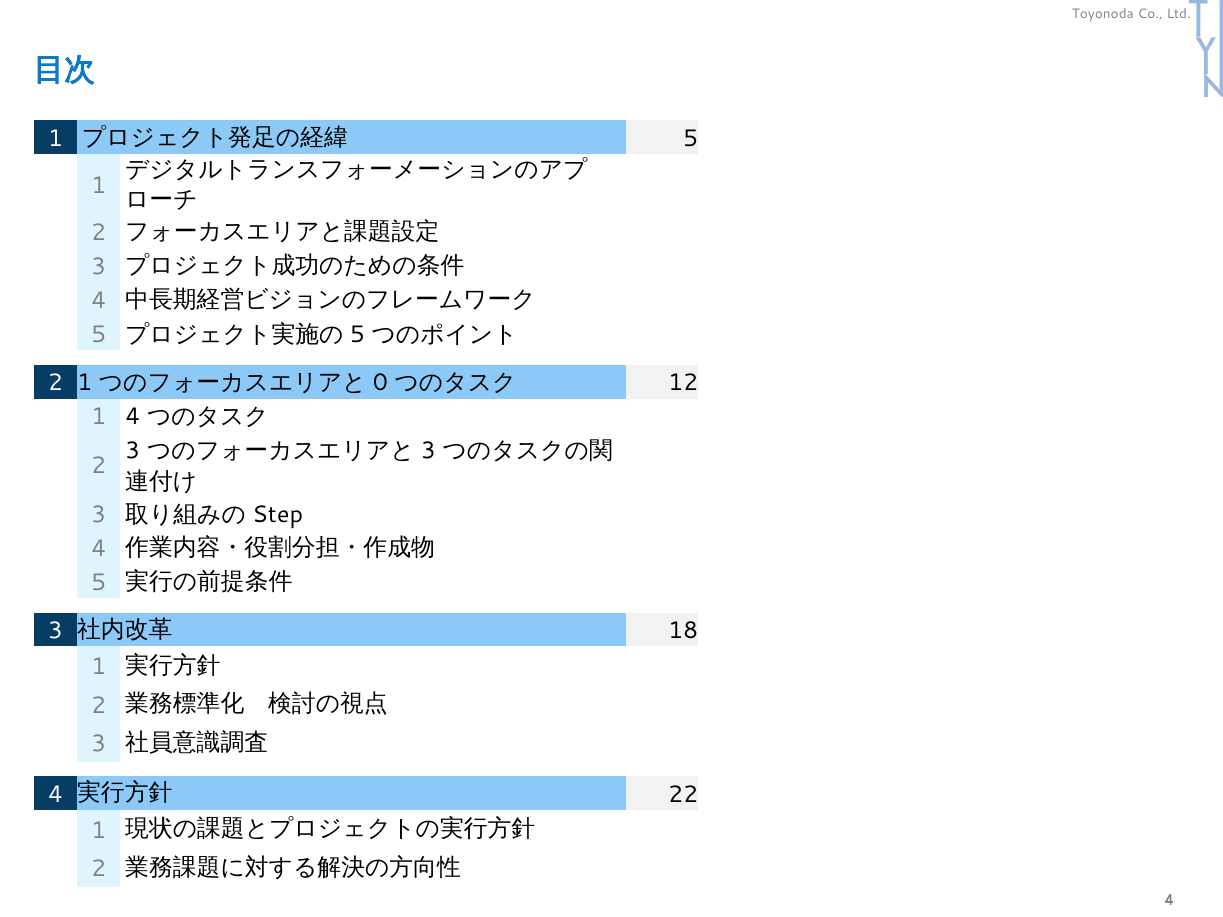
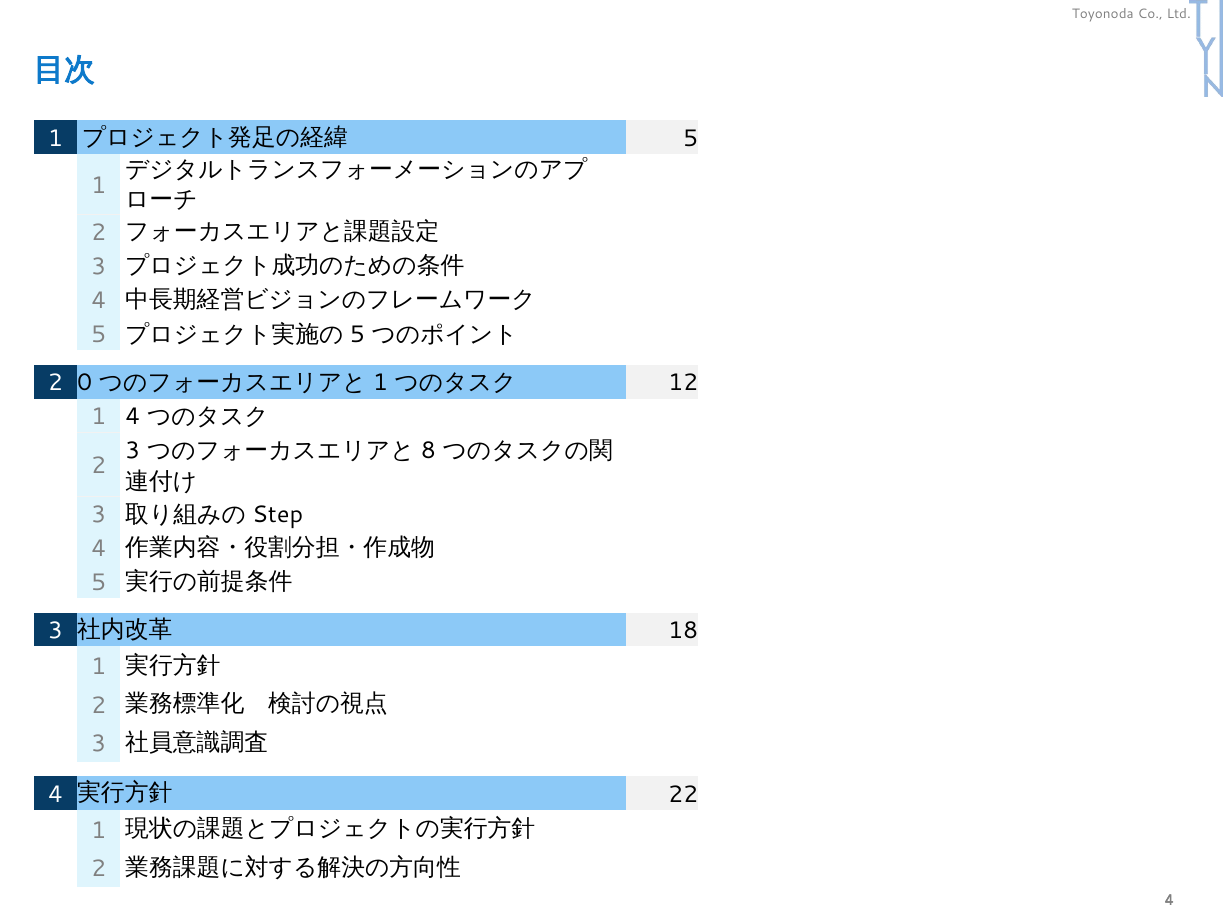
2 1: 1 -> 0
0 at (380, 383): 0 -> 1
3 at (428, 451): 3 -> 8
